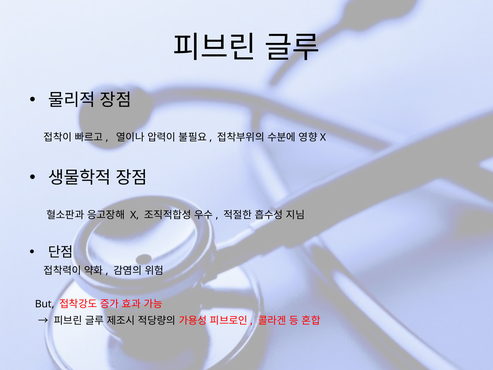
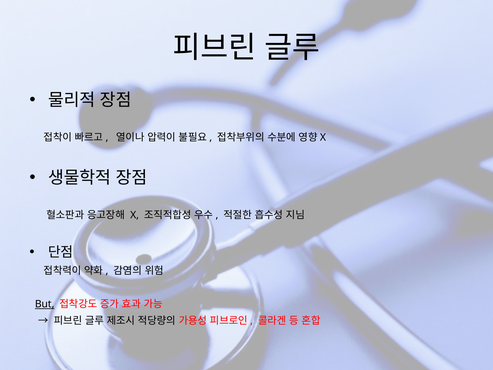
But underline: none -> present
